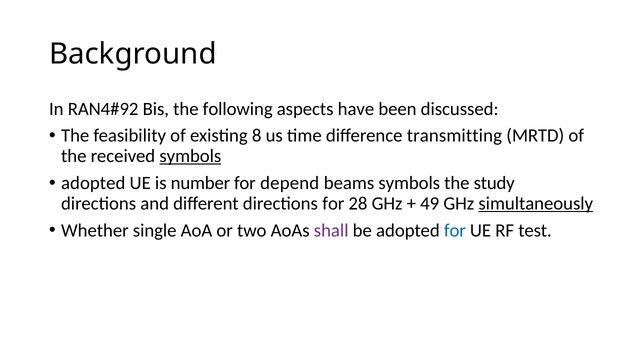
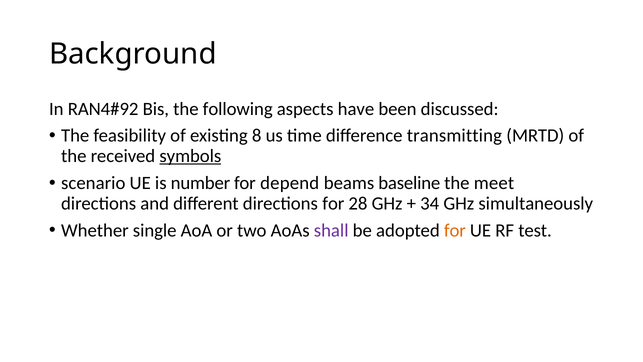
adopted at (93, 183): adopted -> scenario
beams symbols: symbols -> baseline
study: study -> meet
49: 49 -> 34
simultaneously underline: present -> none
for at (455, 230) colour: blue -> orange
